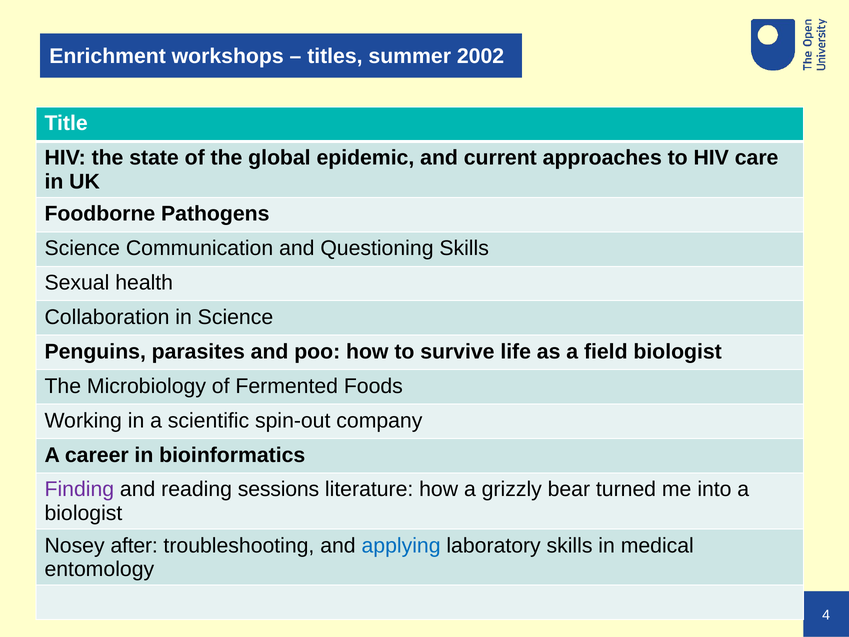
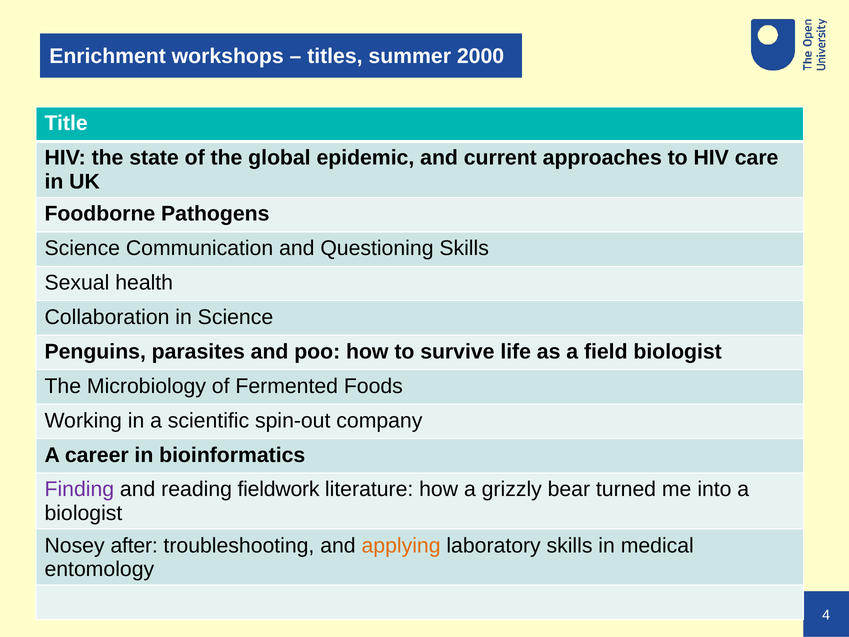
2002: 2002 -> 2000
sessions: sessions -> fieldwork
applying colour: blue -> orange
